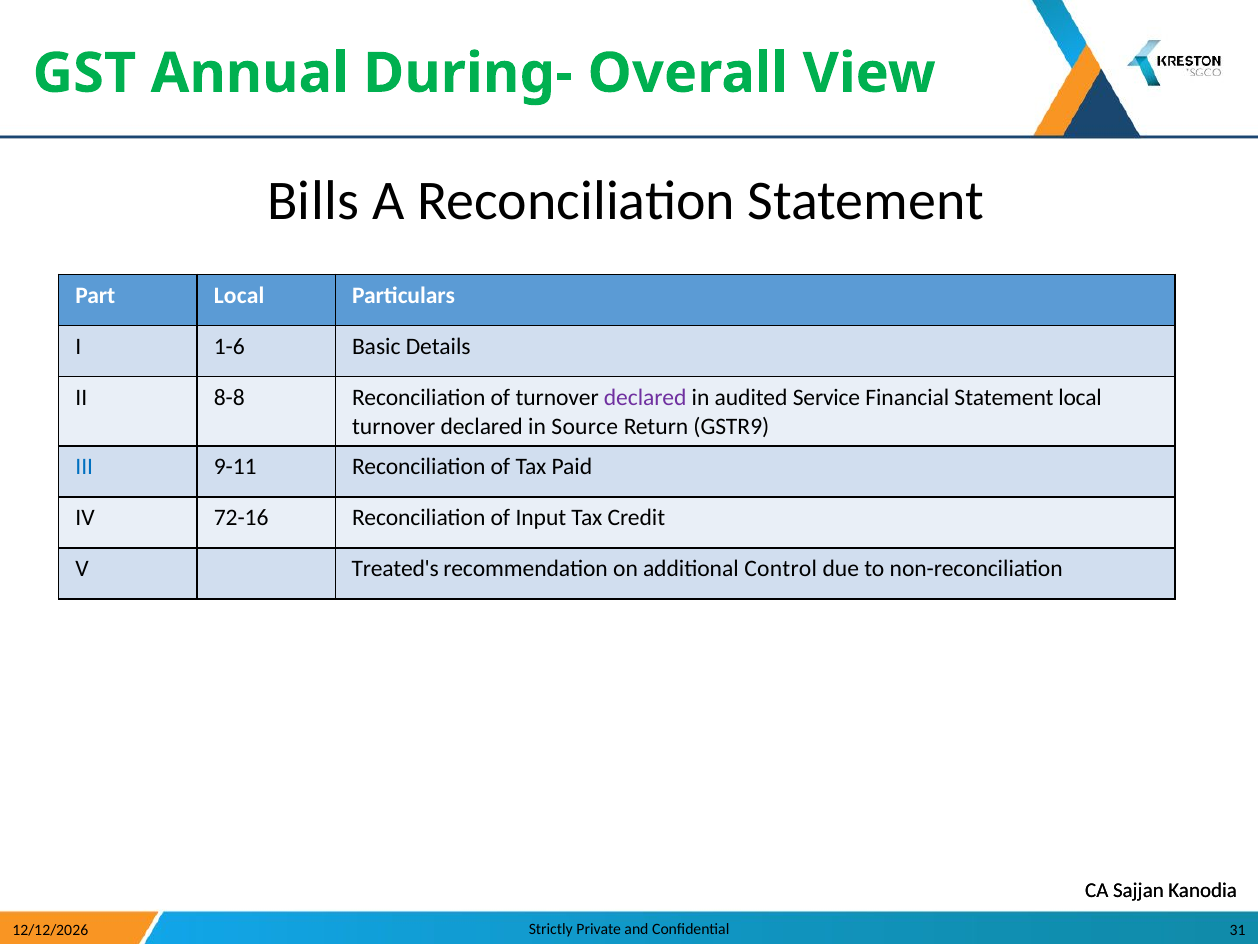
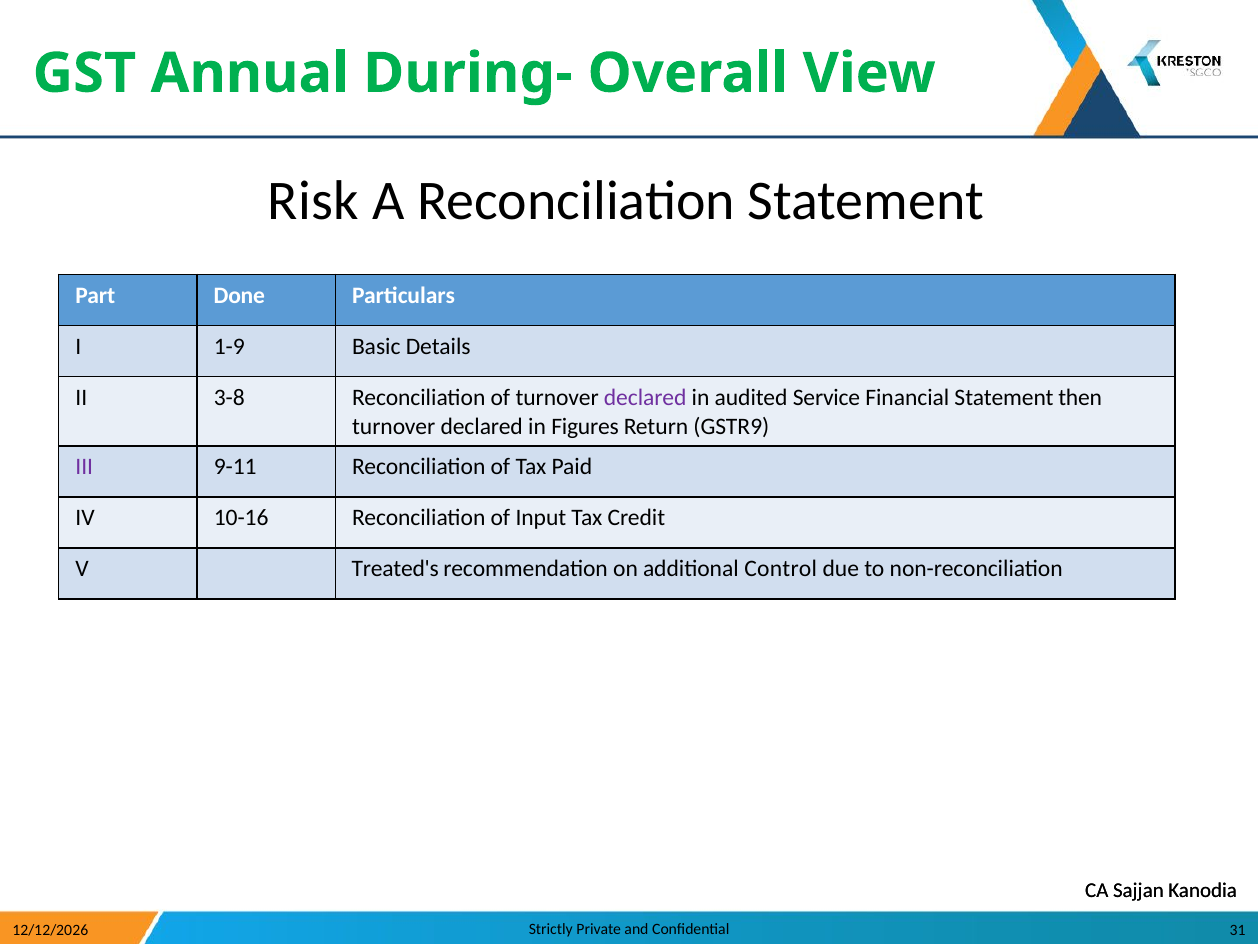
Bills: Bills -> Risk
Part Local: Local -> Done
1-6: 1-6 -> 1-9
8-8: 8-8 -> 3-8
Statement local: local -> then
Source: Source -> Figures
III colour: blue -> purple
72-16: 72-16 -> 10-16
